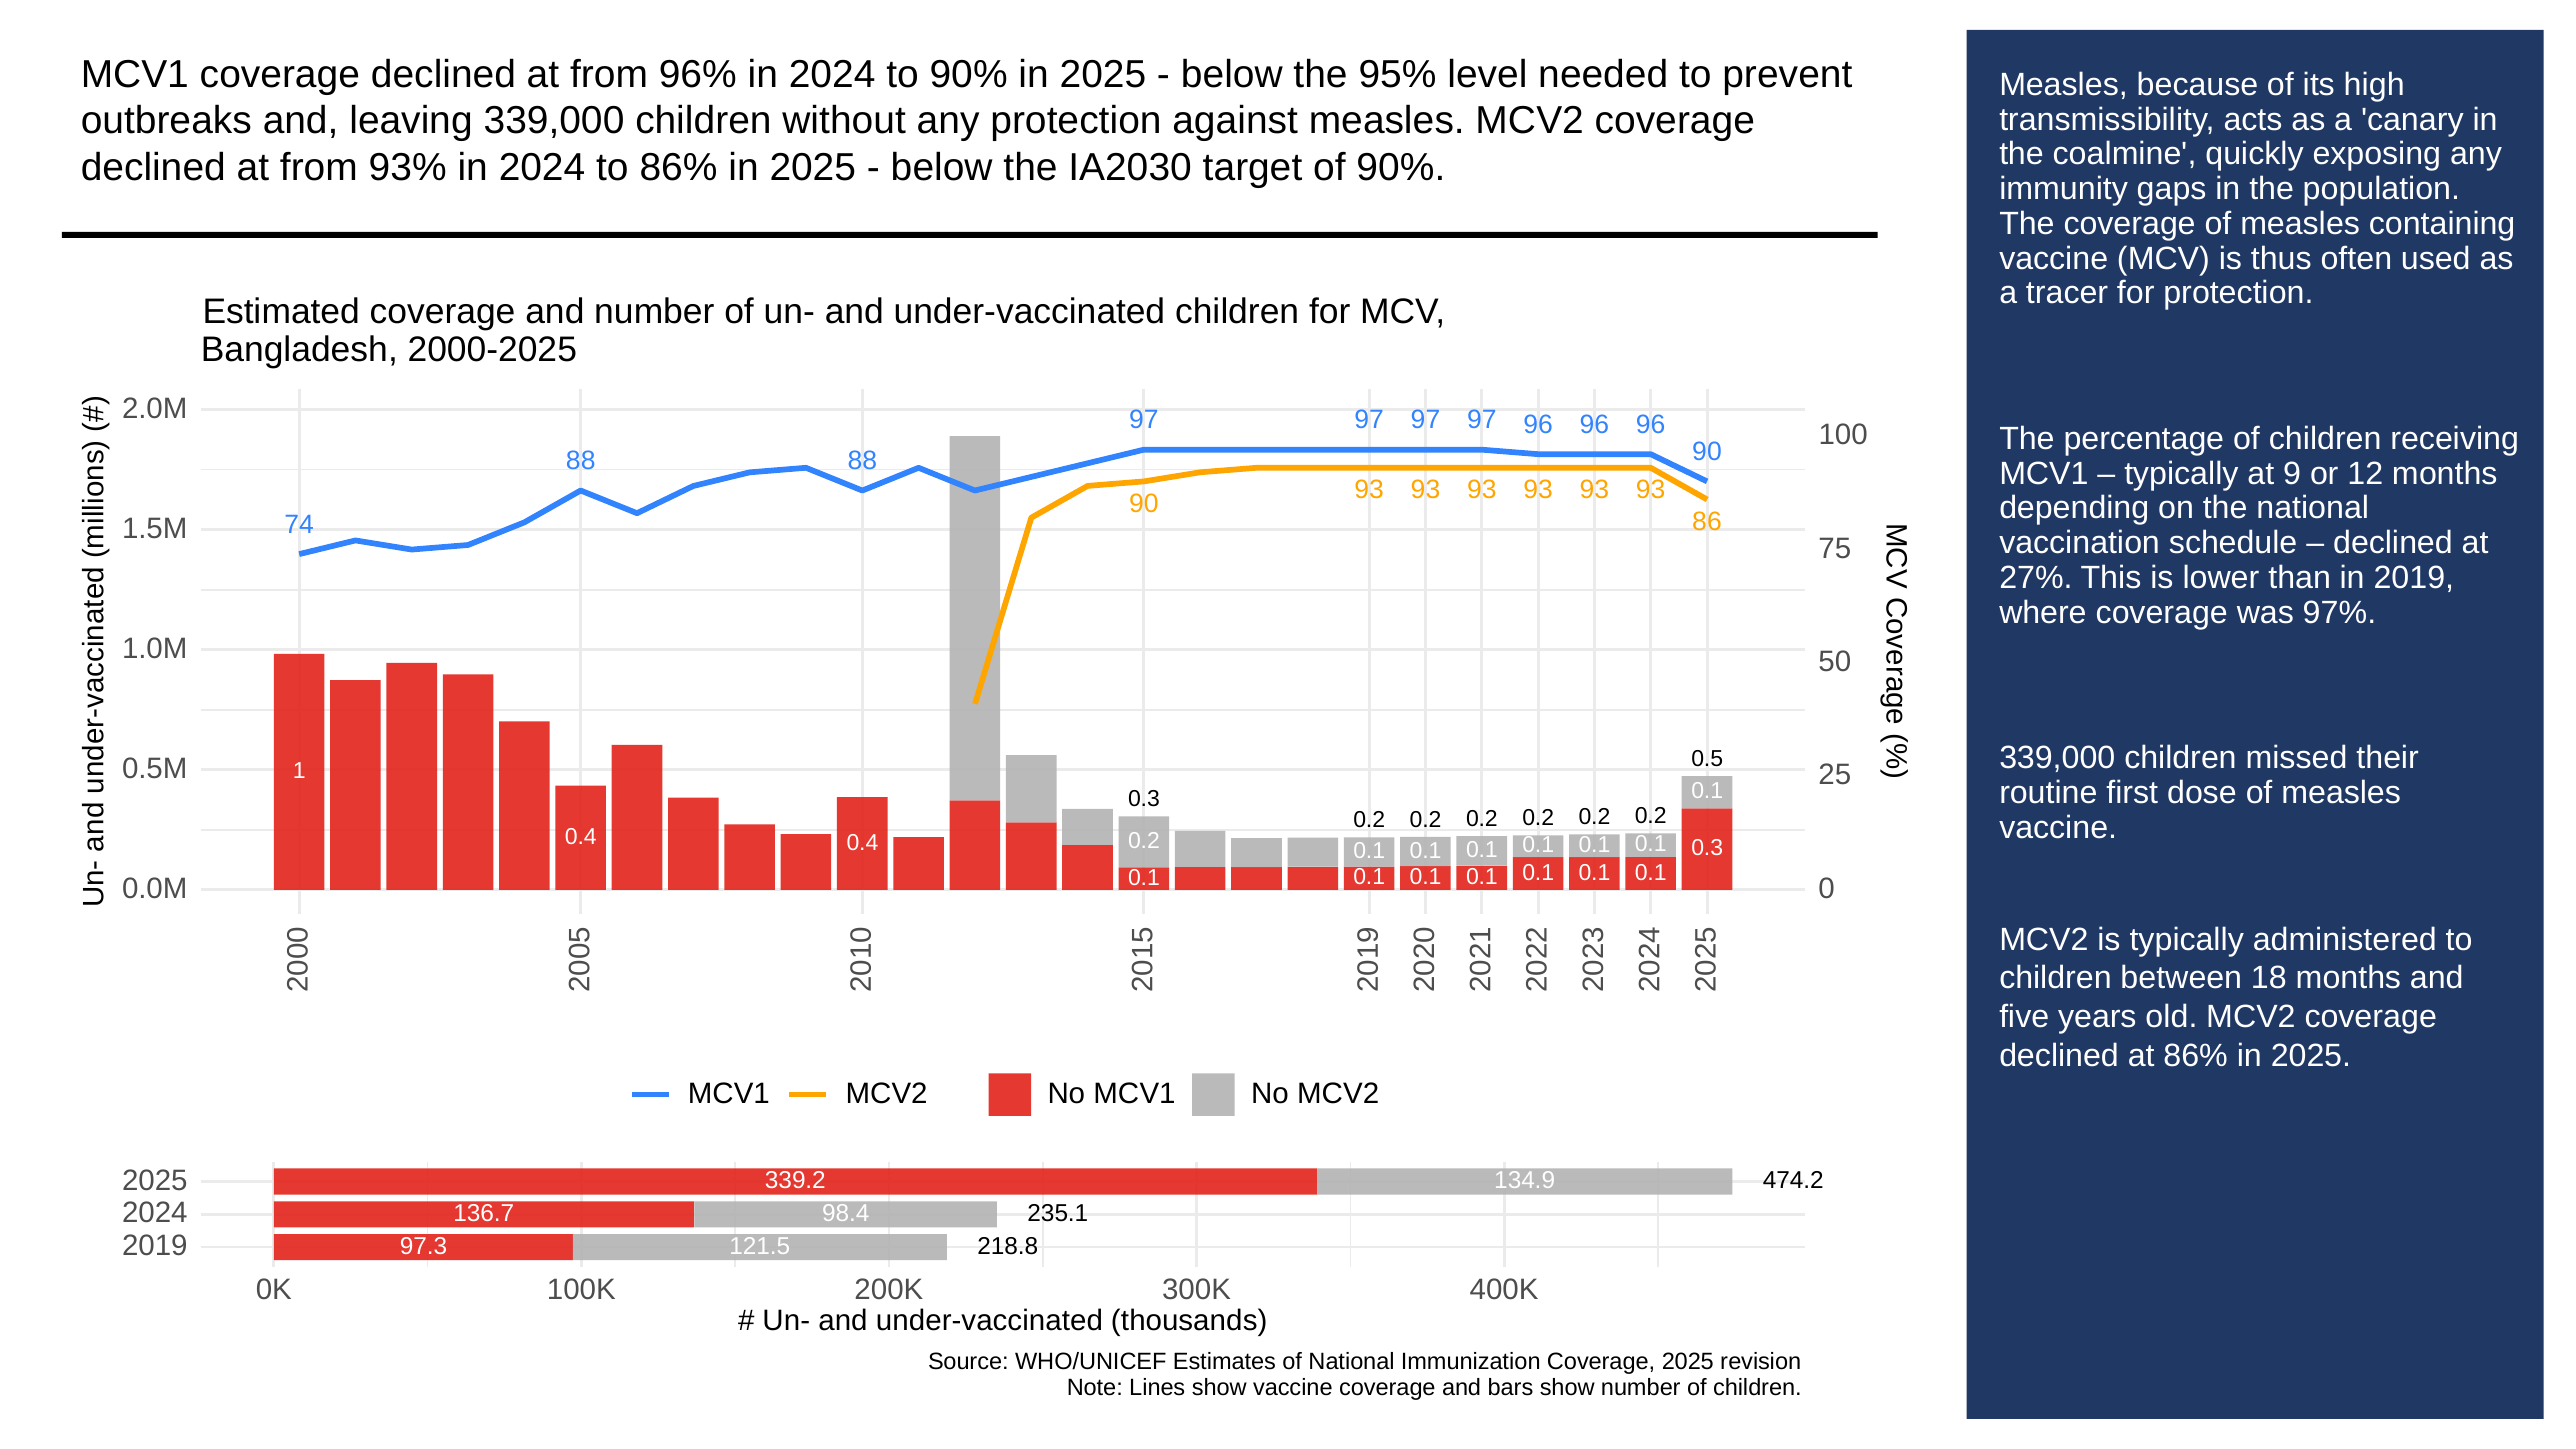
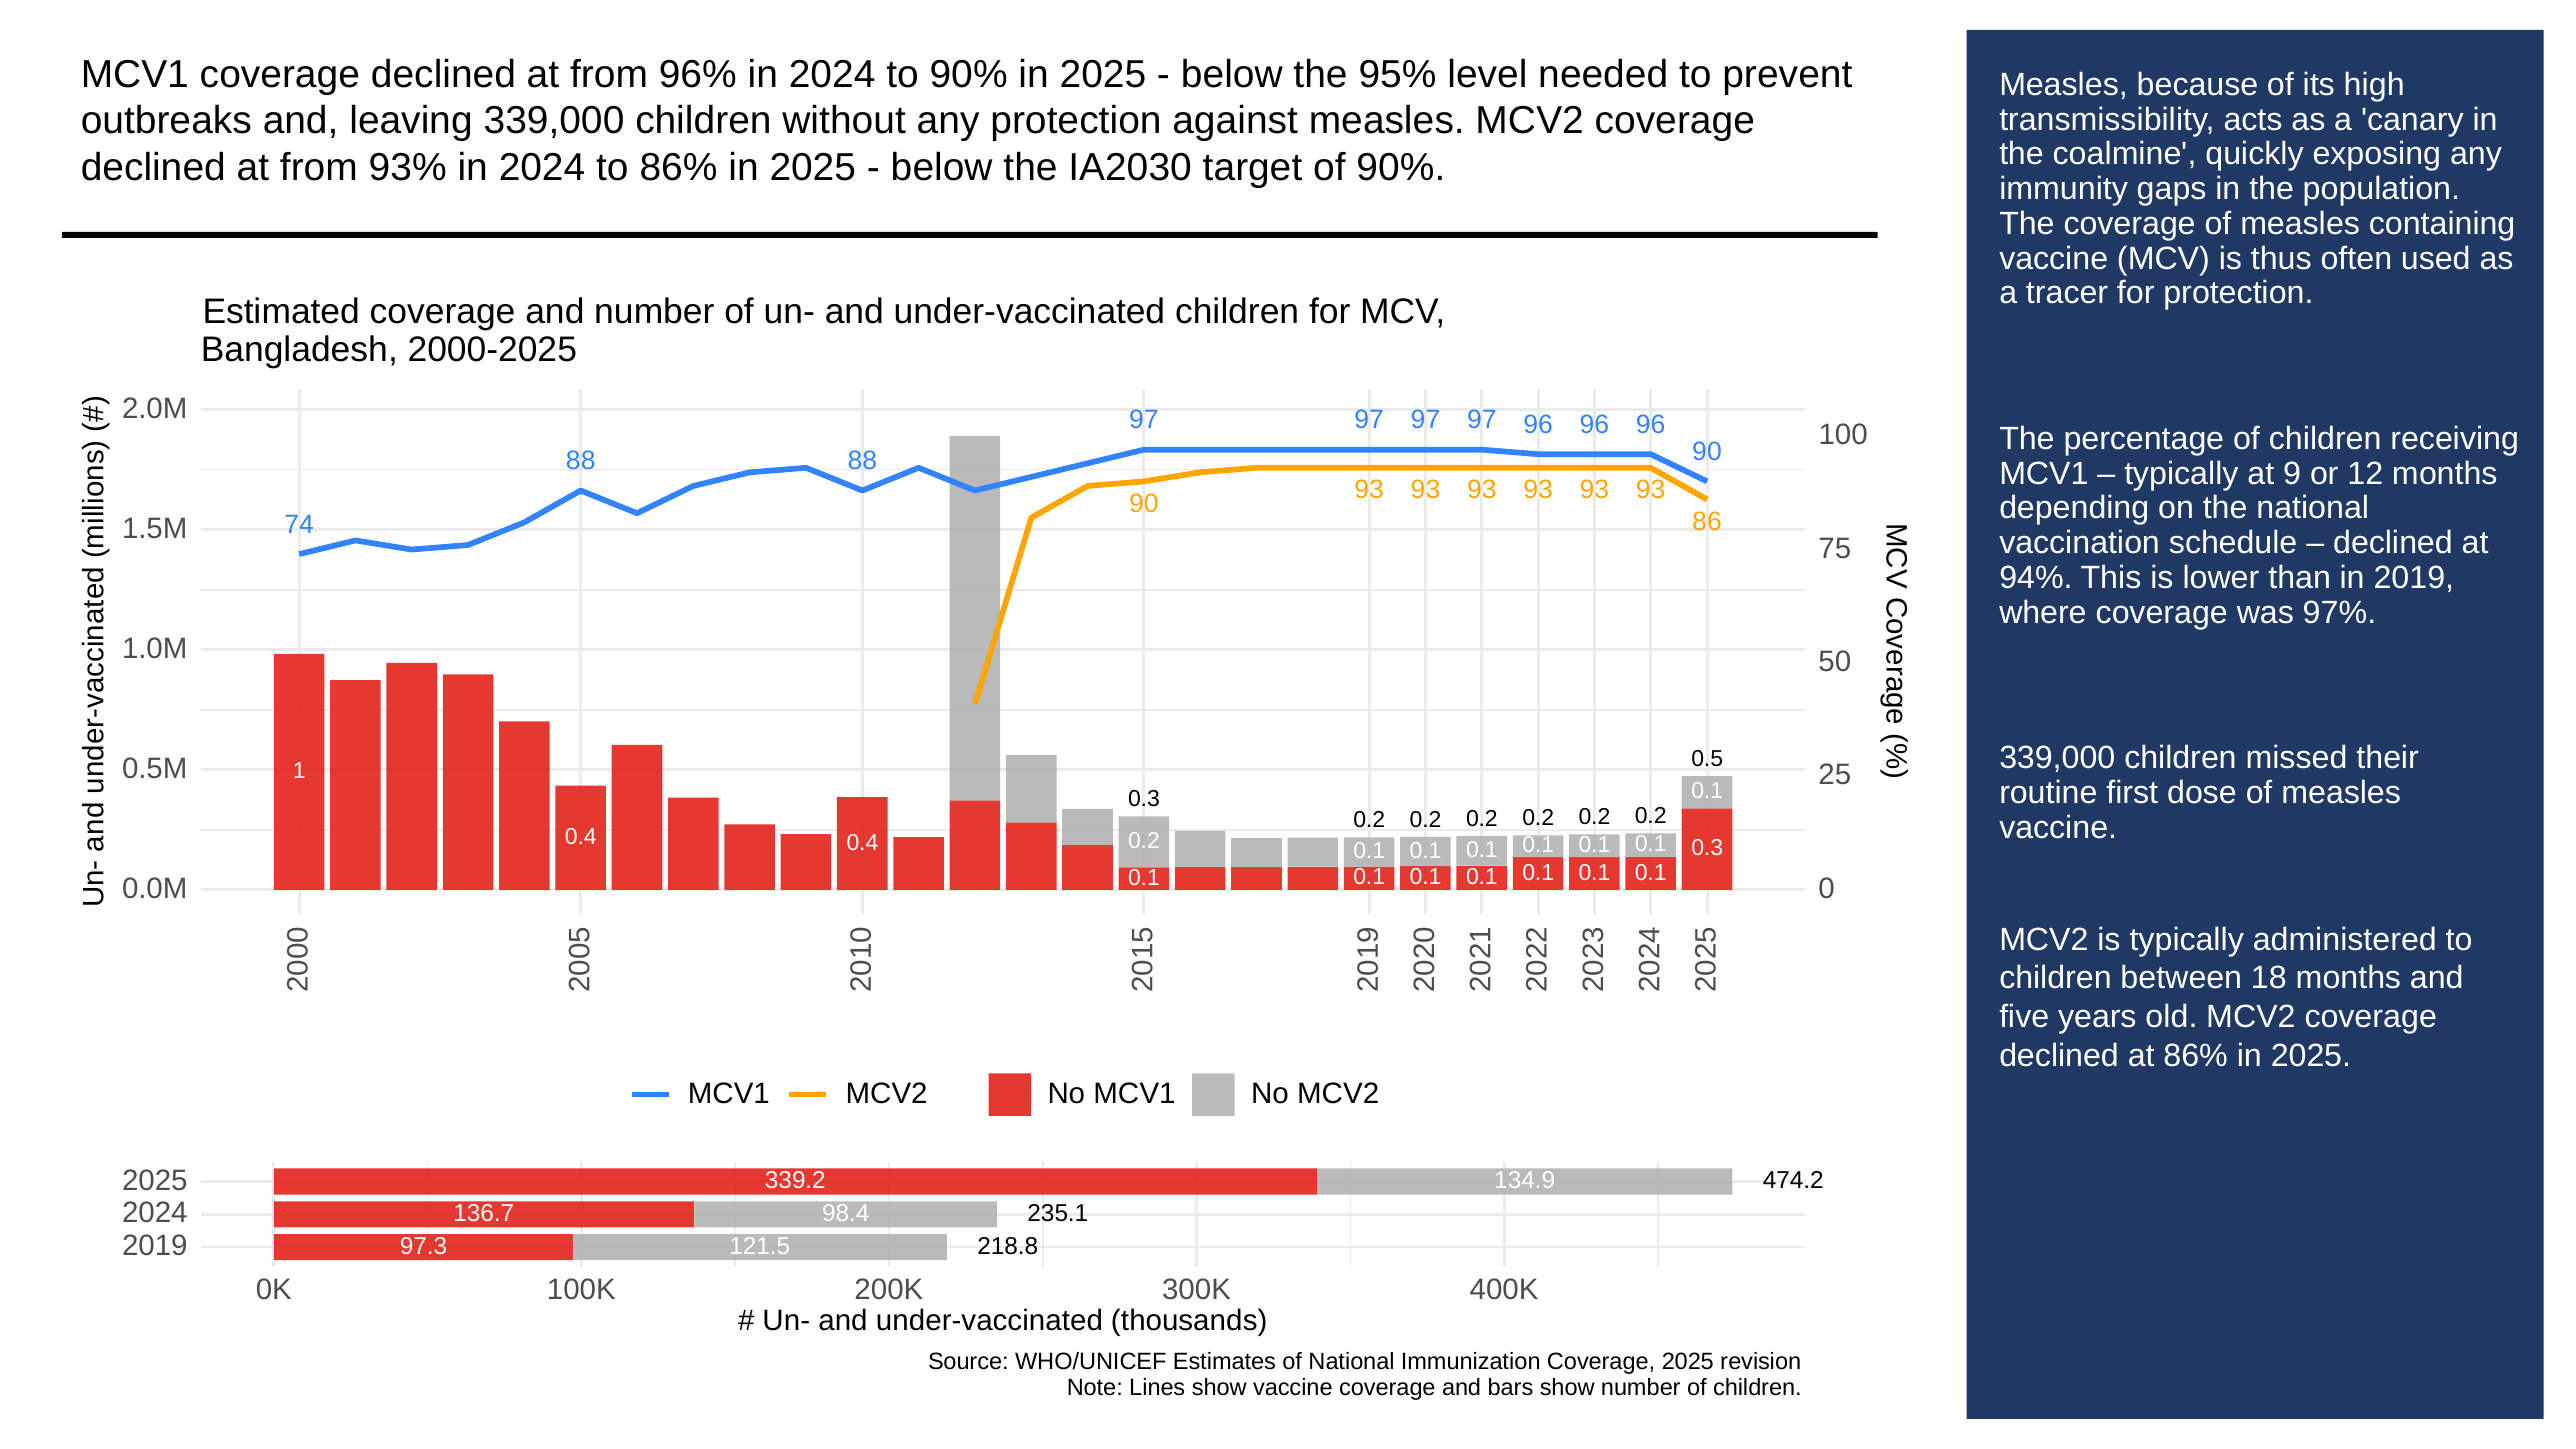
27%: 27% -> 94%
